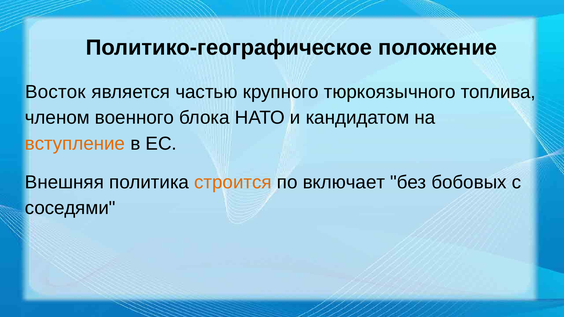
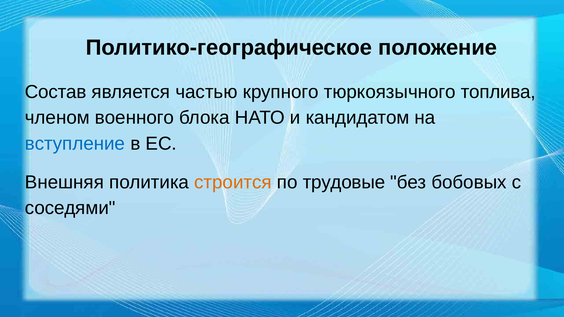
Восток: Восток -> Состав
вступление colour: orange -> blue
включает: включает -> трудовые
